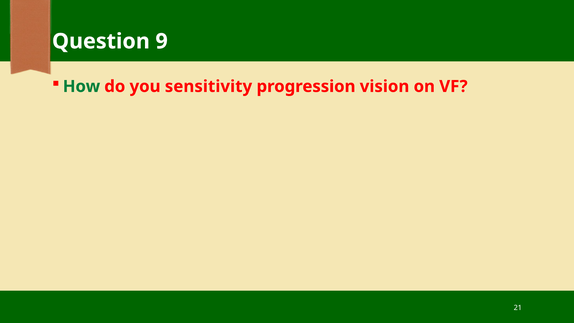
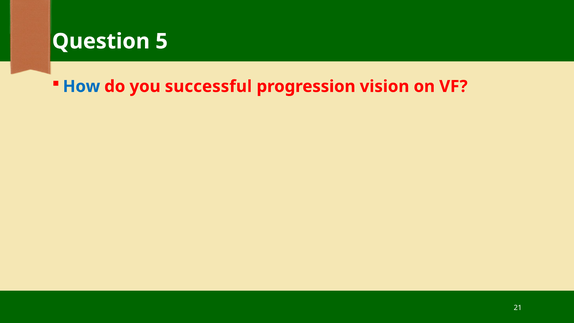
9: 9 -> 5
How colour: green -> blue
sensitivity: sensitivity -> successful
